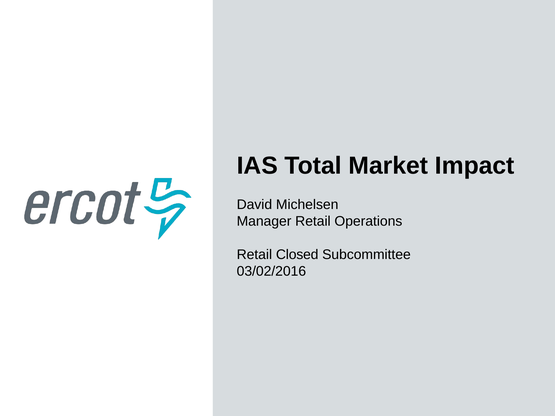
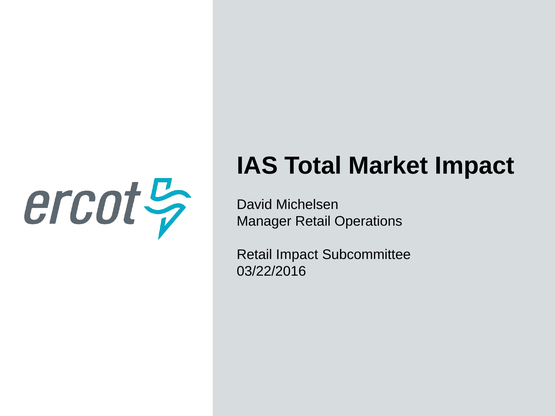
Retail Closed: Closed -> Impact
03/02/2016: 03/02/2016 -> 03/22/2016
